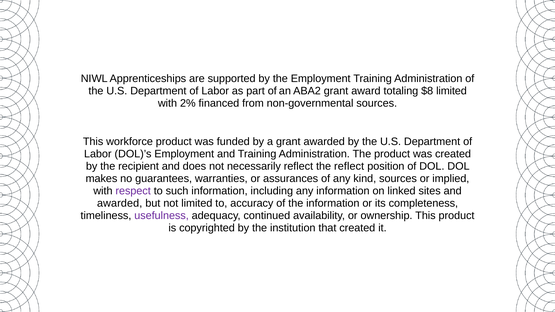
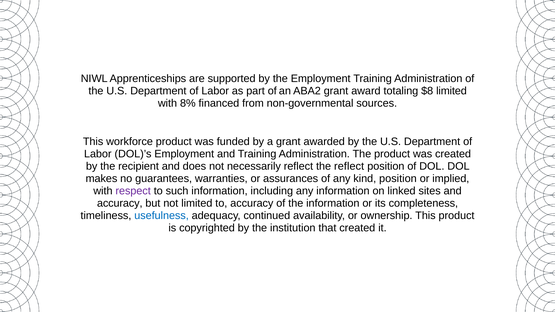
2%: 2% -> 8%
kind sources: sources -> position
awarded at (120, 203): awarded -> accuracy
usefulness colour: purple -> blue
